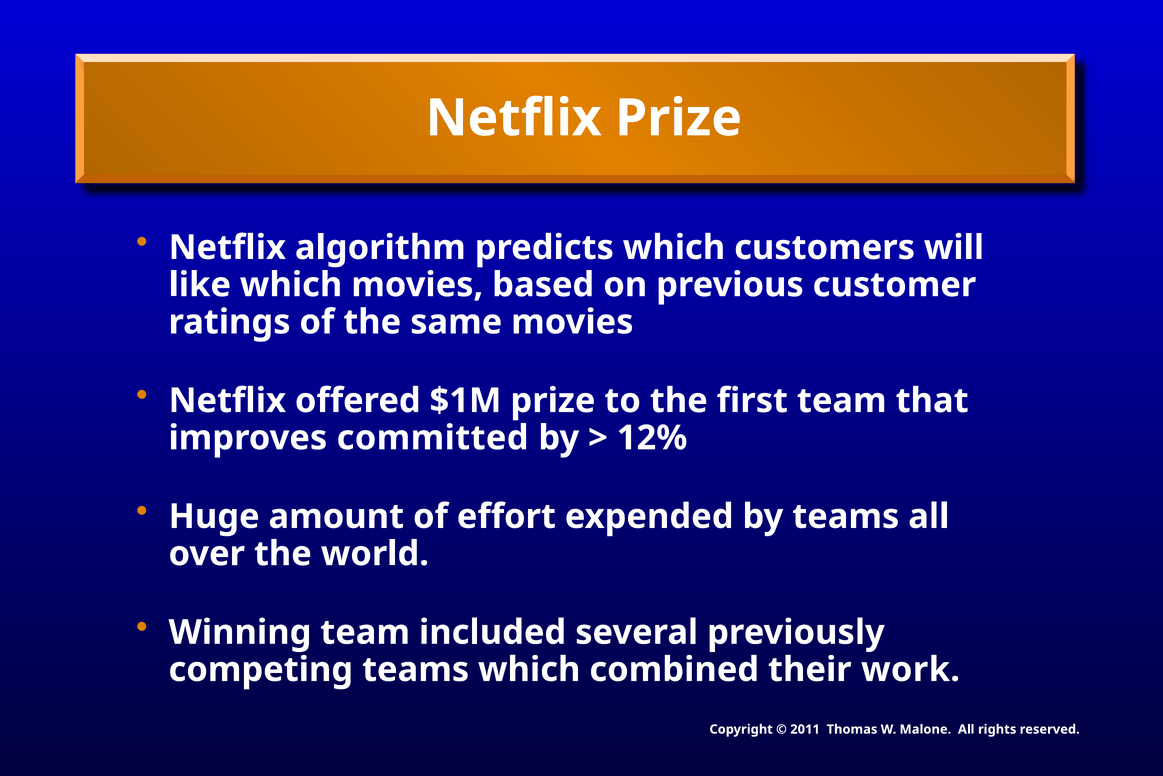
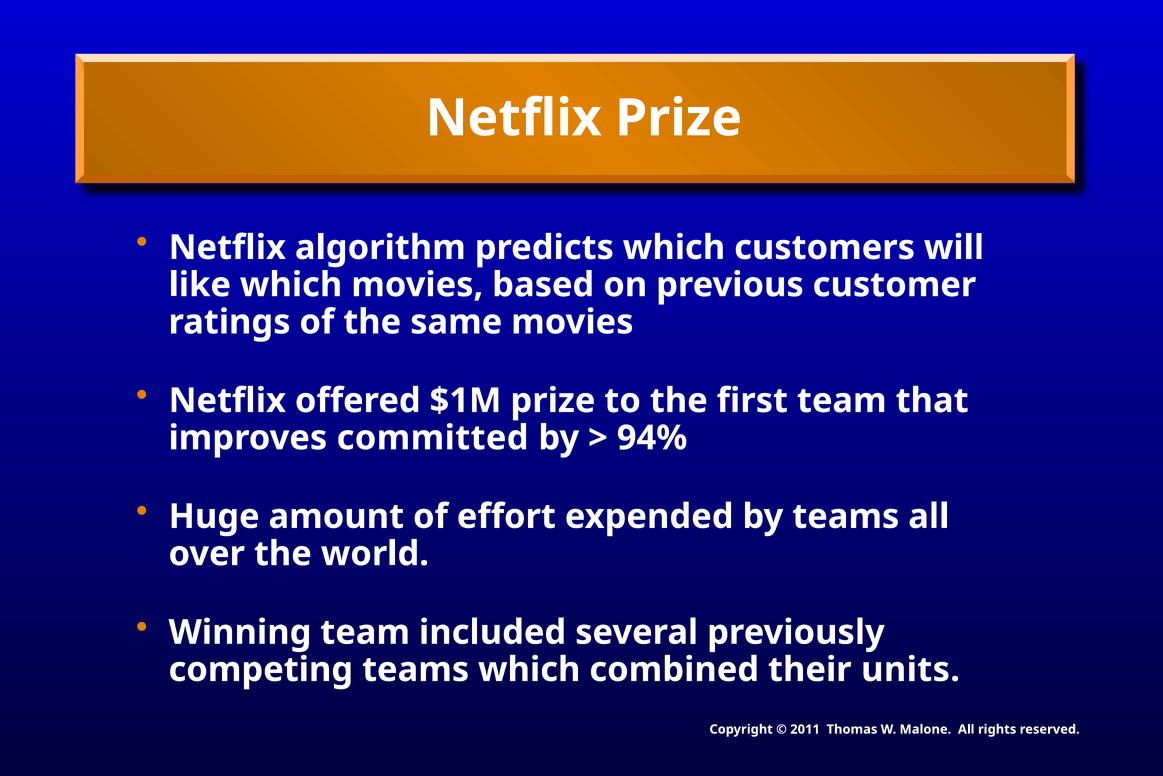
12%: 12% -> 94%
work: work -> units
